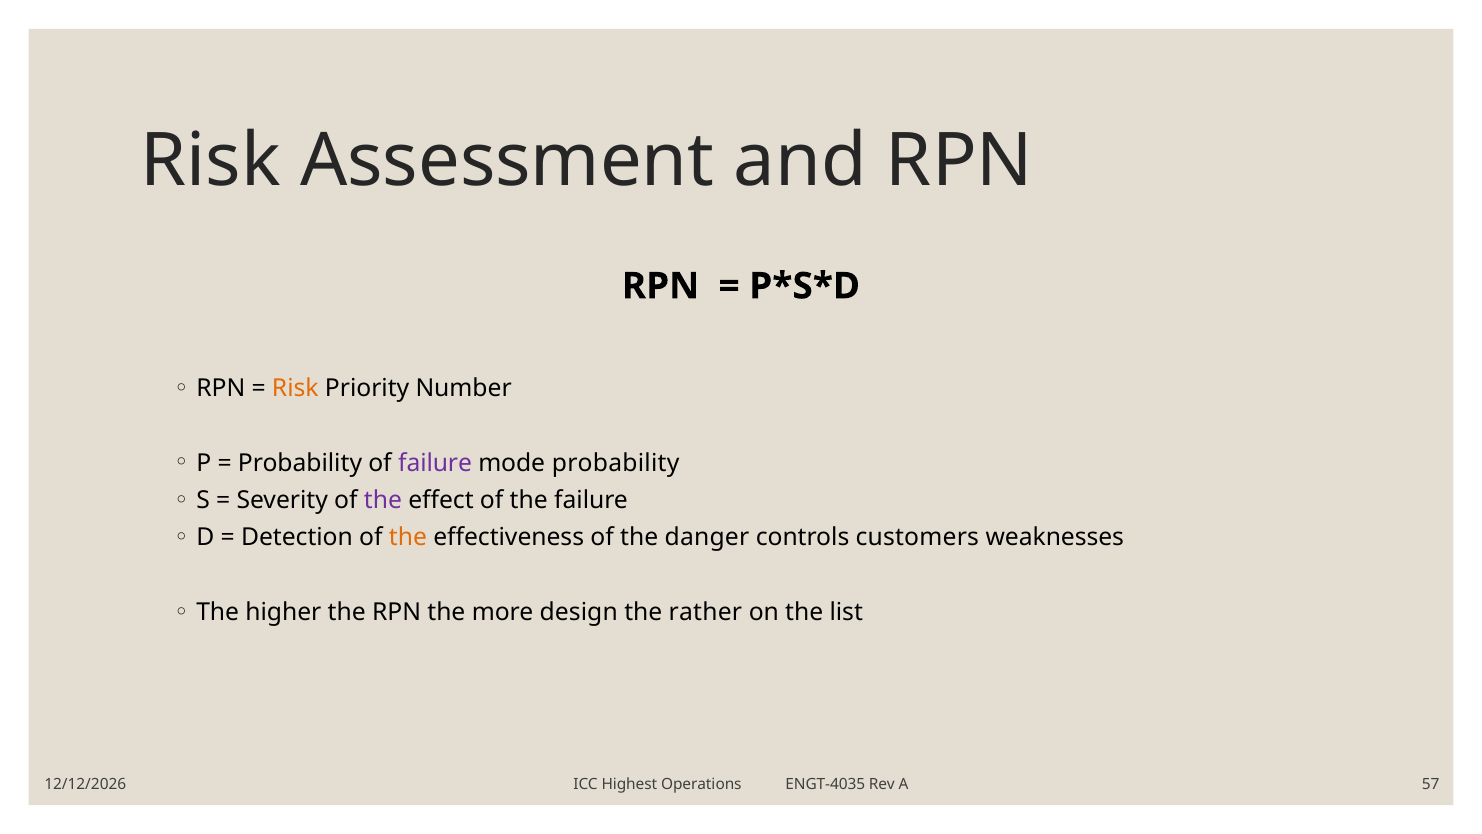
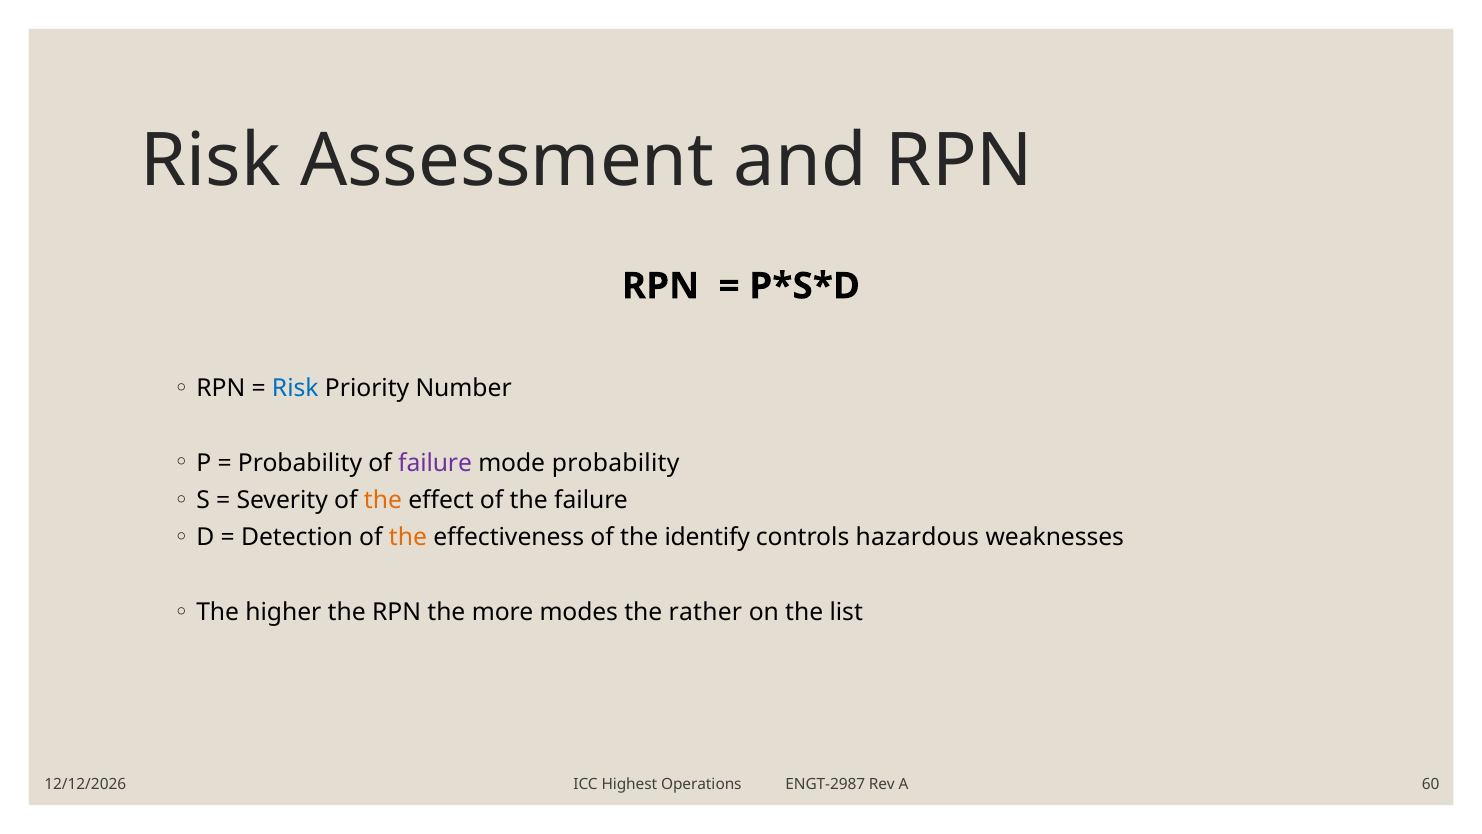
Risk at (295, 388) colour: orange -> blue
the at (383, 500) colour: purple -> orange
danger: danger -> identify
customers: customers -> hazardous
design: design -> modes
ENGT-4035: ENGT-4035 -> ENGT-2987
57: 57 -> 60
